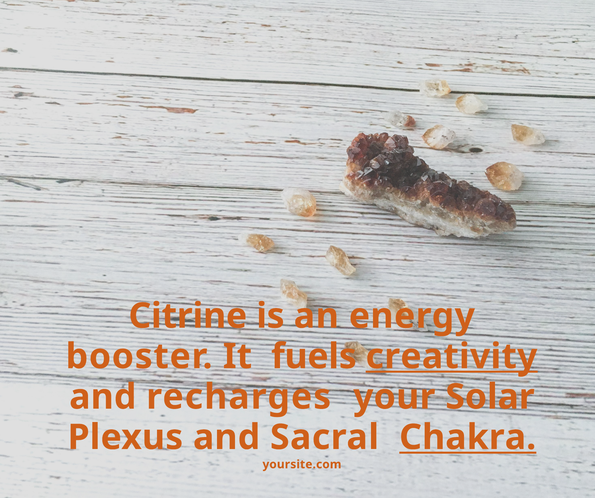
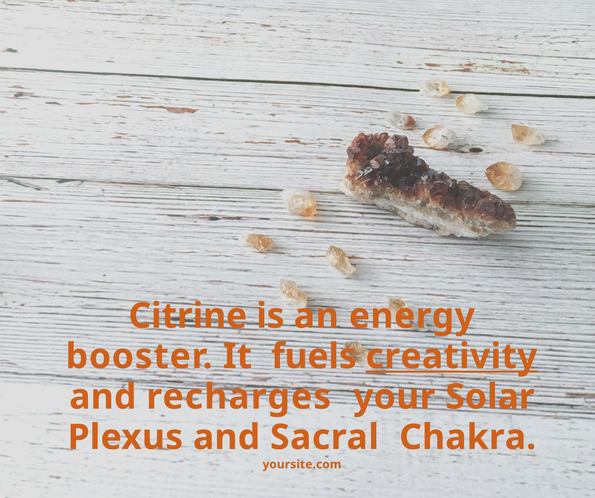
Chakra underline: present -> none
